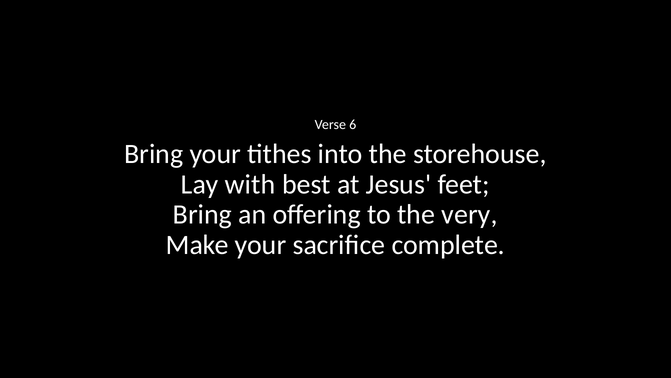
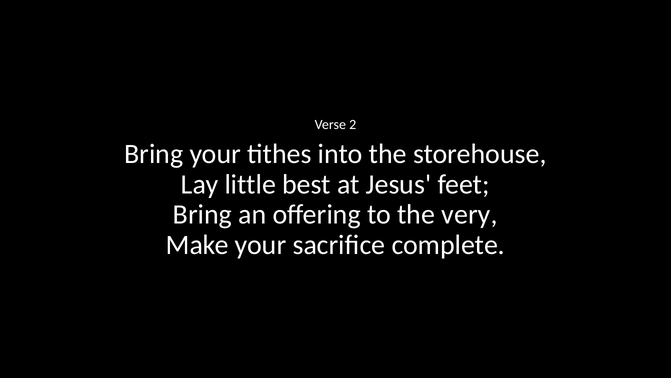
6: 6 -> 2
with: with -> little
